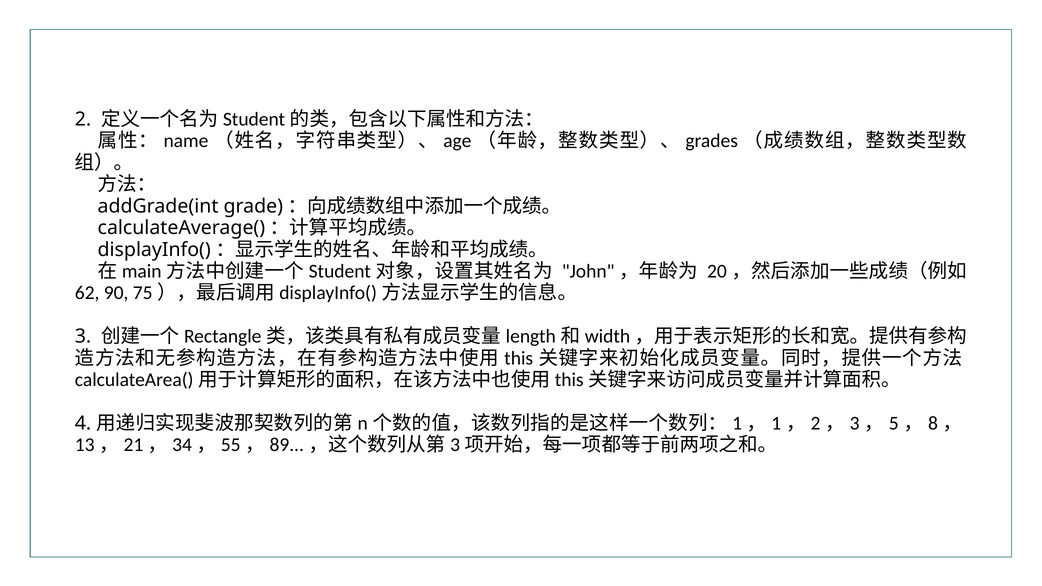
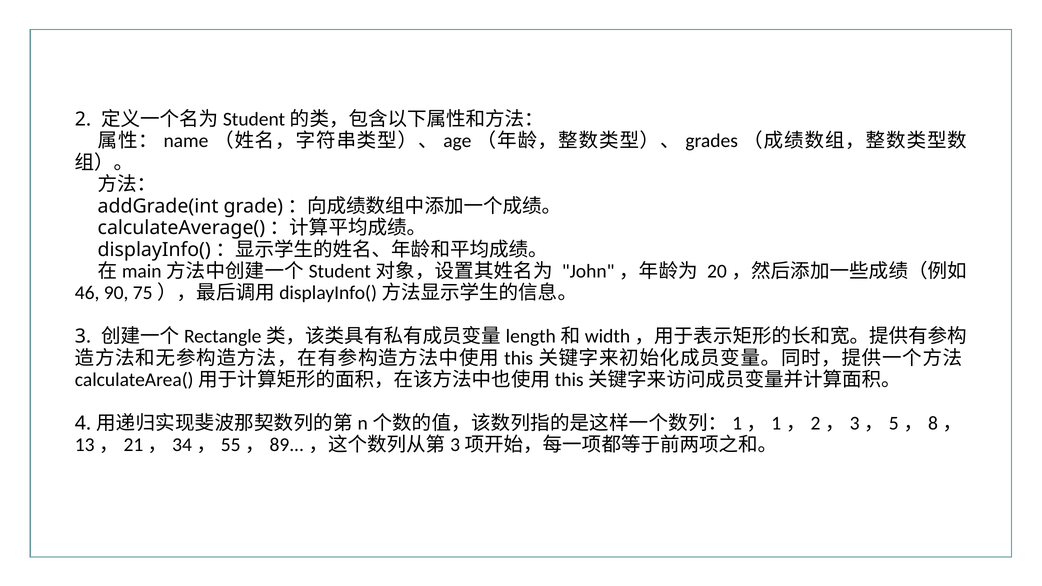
62: 62 -> 46
